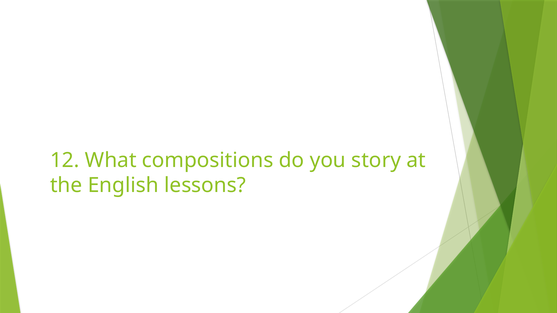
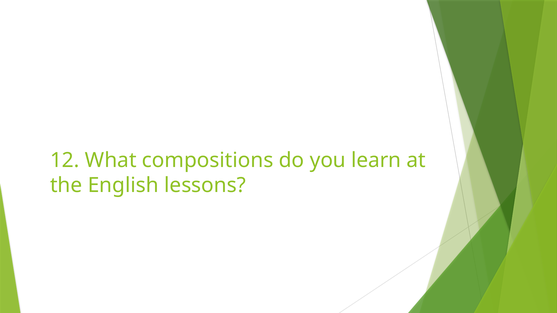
story: story -> learn
